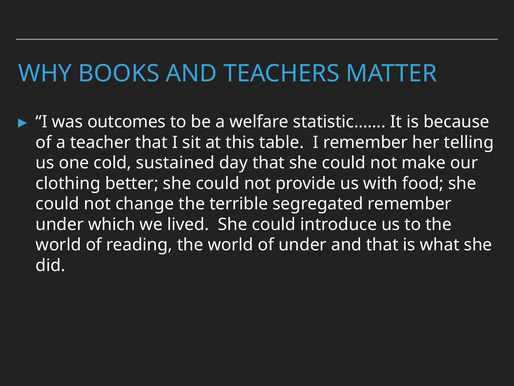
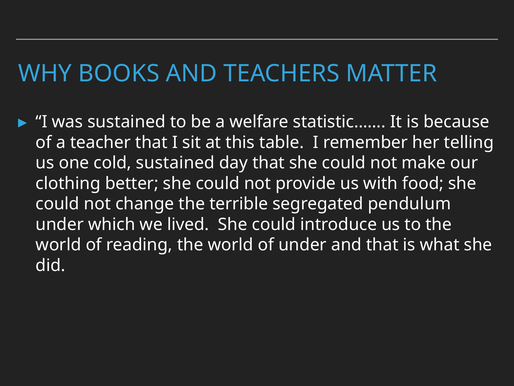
was outcomes: outcomes -> sustained
segregated remember: remember -> pendulum
